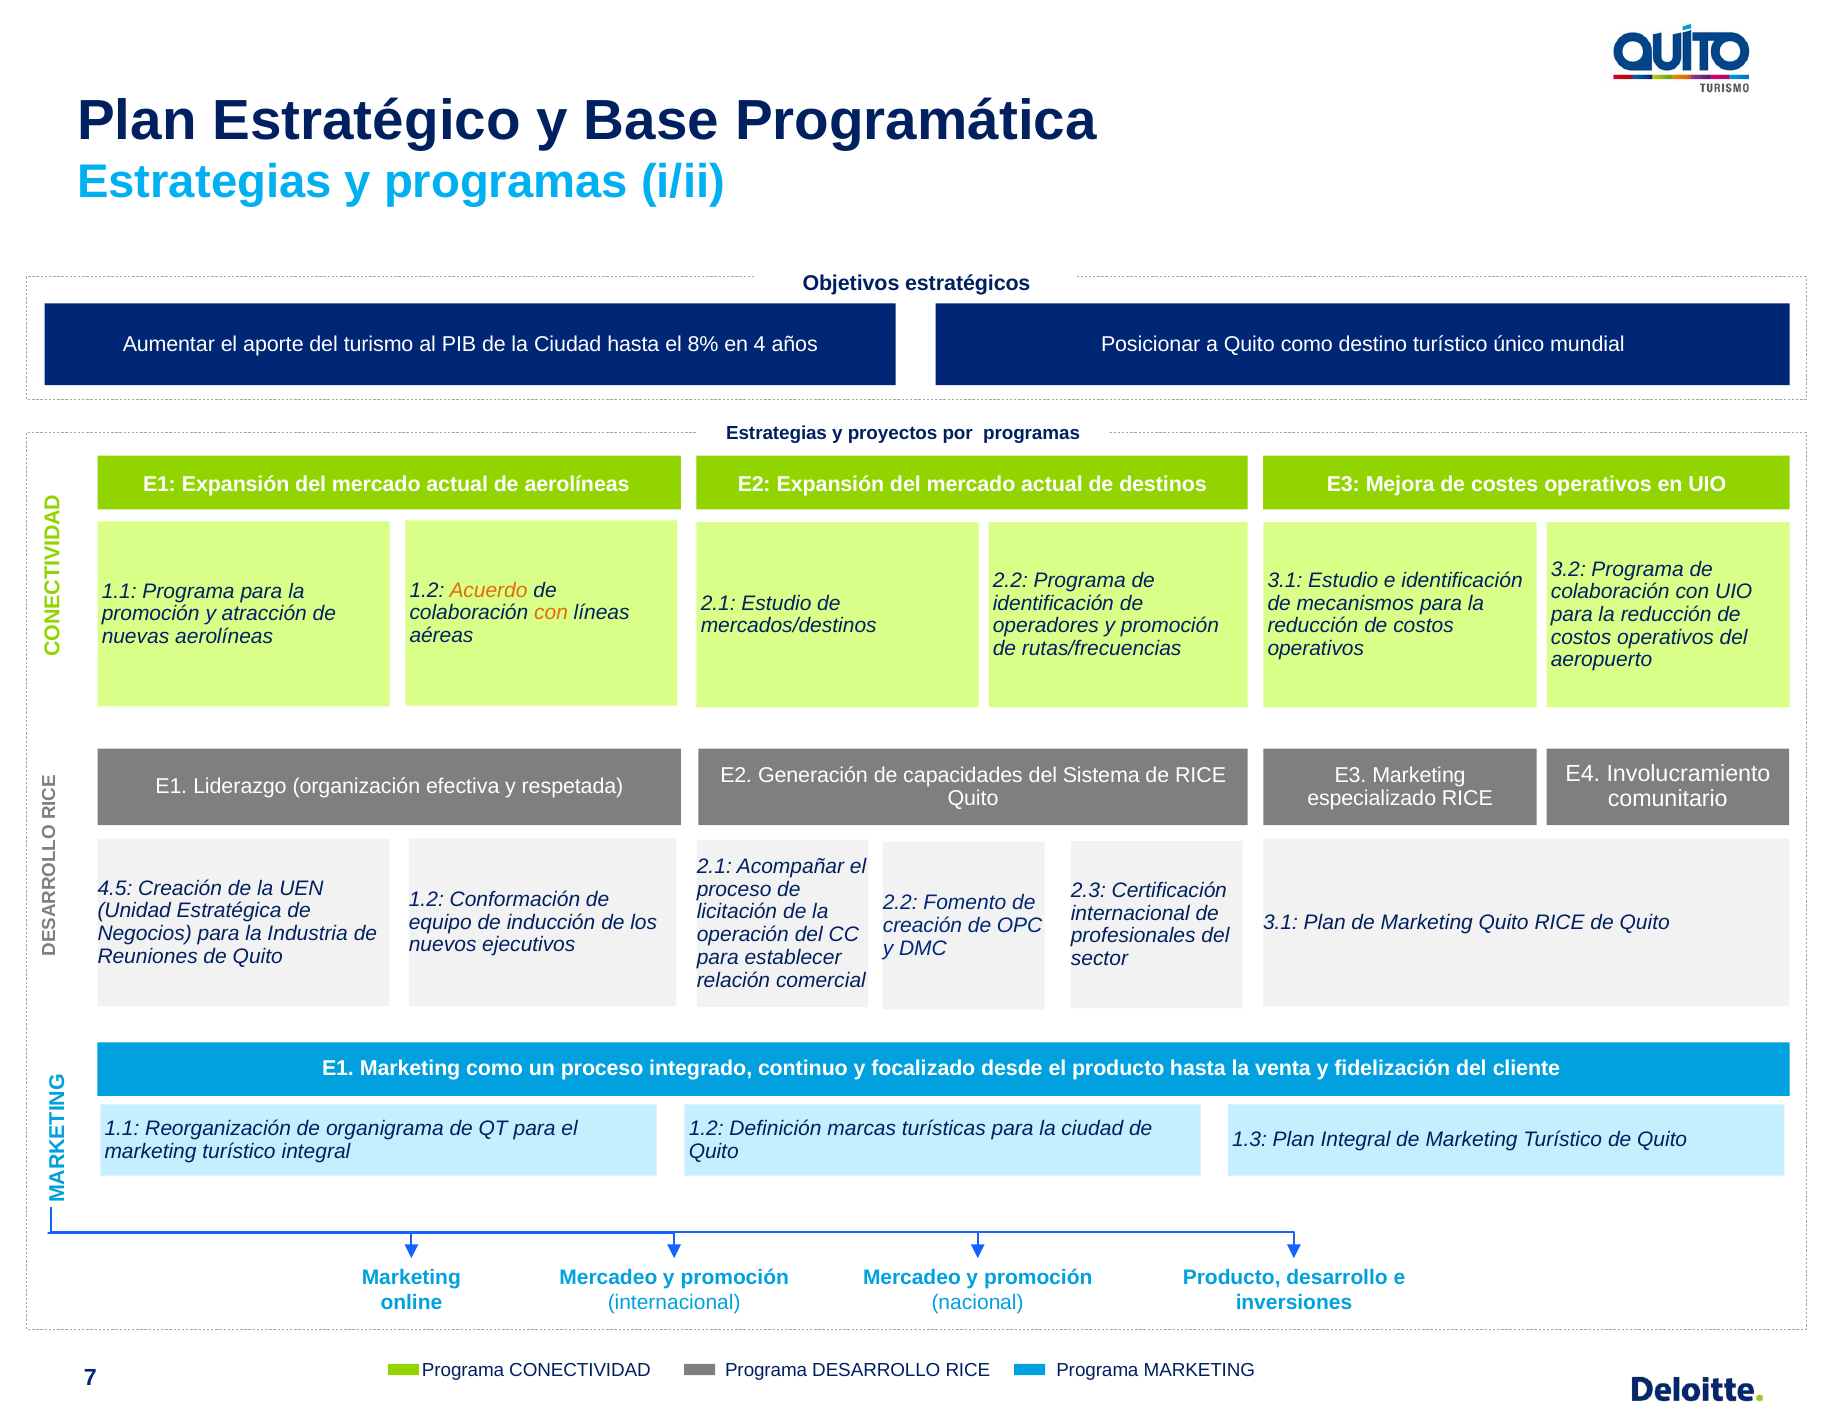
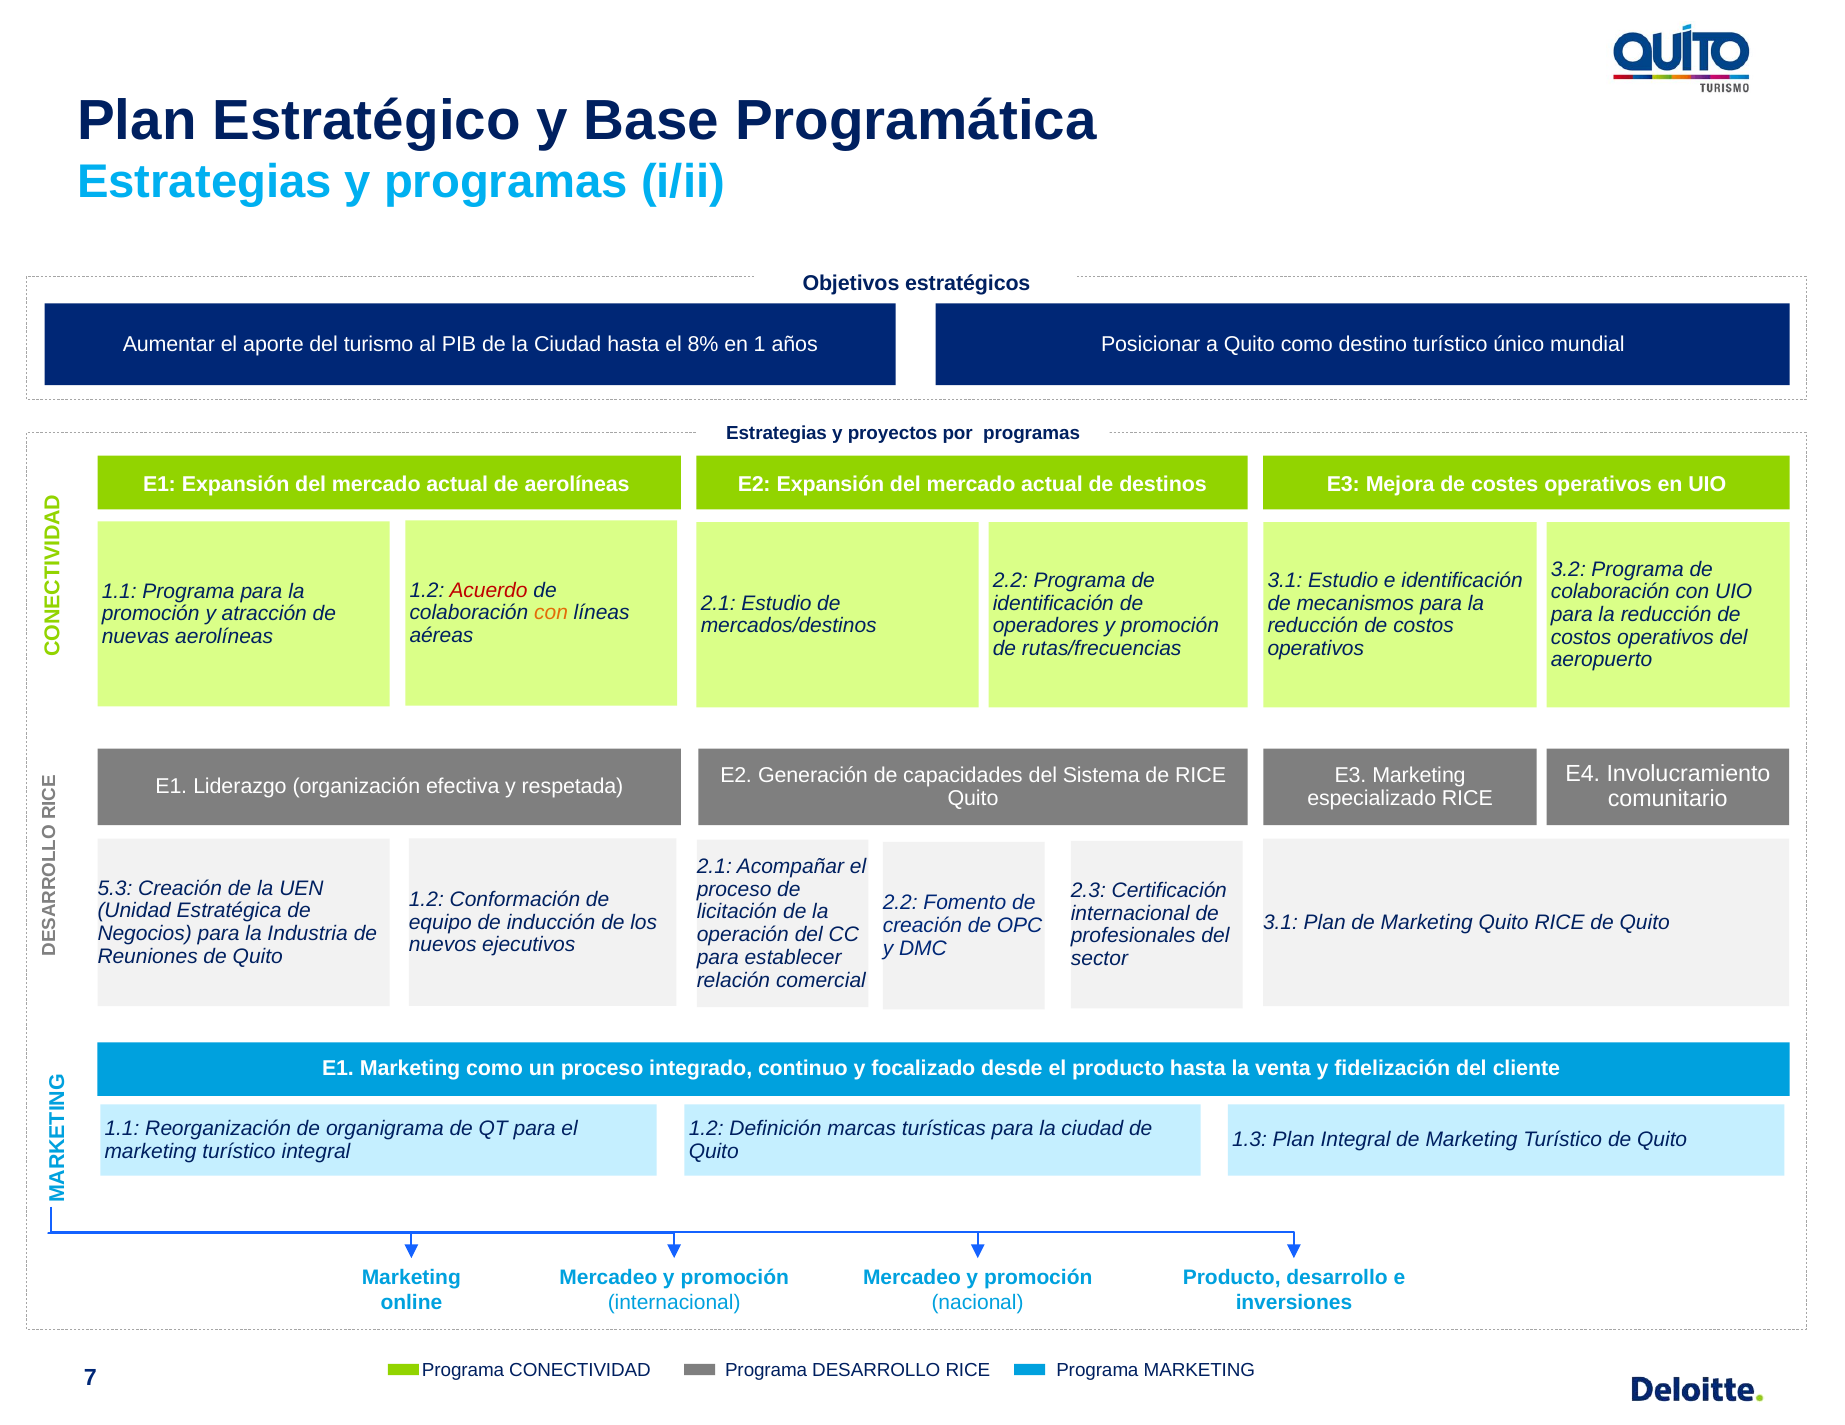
4: 4 -> 1
Acuerdo colour: orange -> red
4.5: 4.5 -> 5.3
